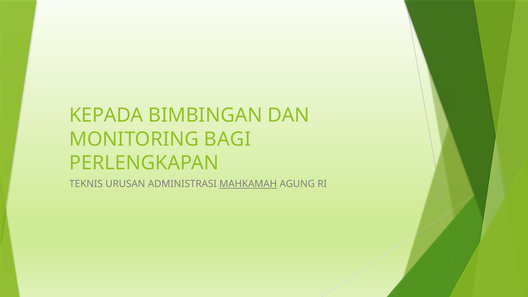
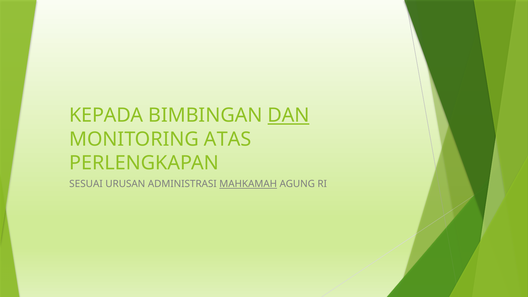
DAN underline: none -> present
BAGI: BAGI -> ATAS
TEKNIS: TEKNIS -> SESUAI
